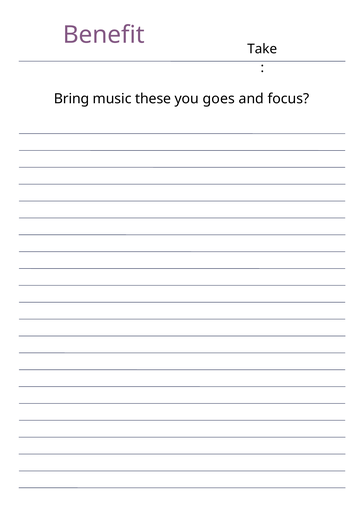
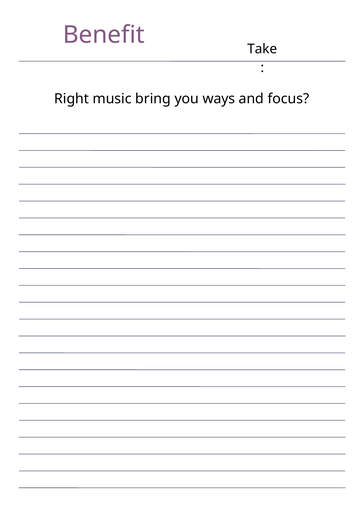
Bring: Bring -> Right
these: these -> bring
goes: goes -> ways
